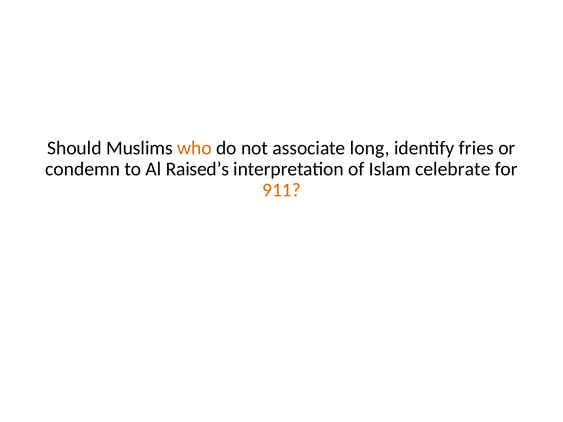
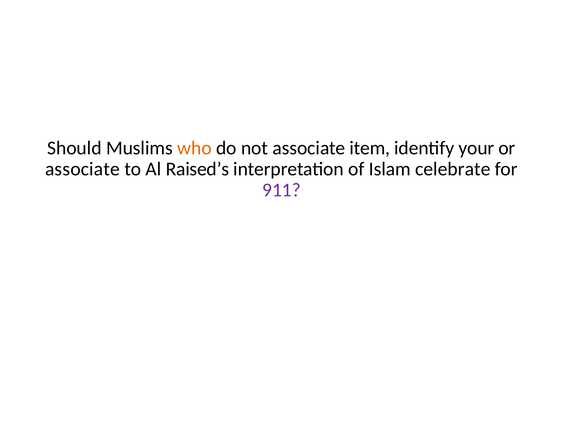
long: long -> item
fries: fries -> your
condemn at (83, 169): condemn -> associate
911 colour: orange -> purple
